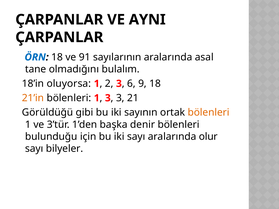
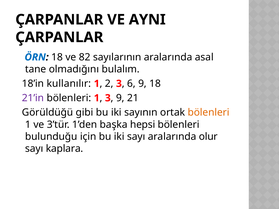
91: 91 -> 82
oluyorsa: oluyorsa -> kullanılır
21’in colour: orange -> purple
3 at (120, 98): 3 -> 9
denir: denir -> hepsi
bilyeler: bilyeler -> kaplara
